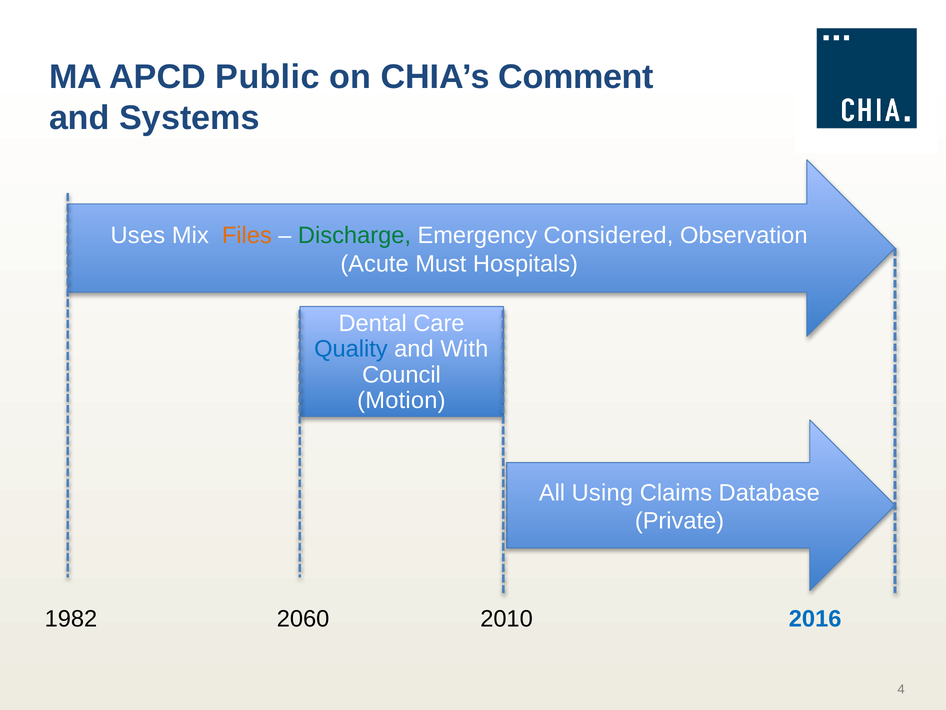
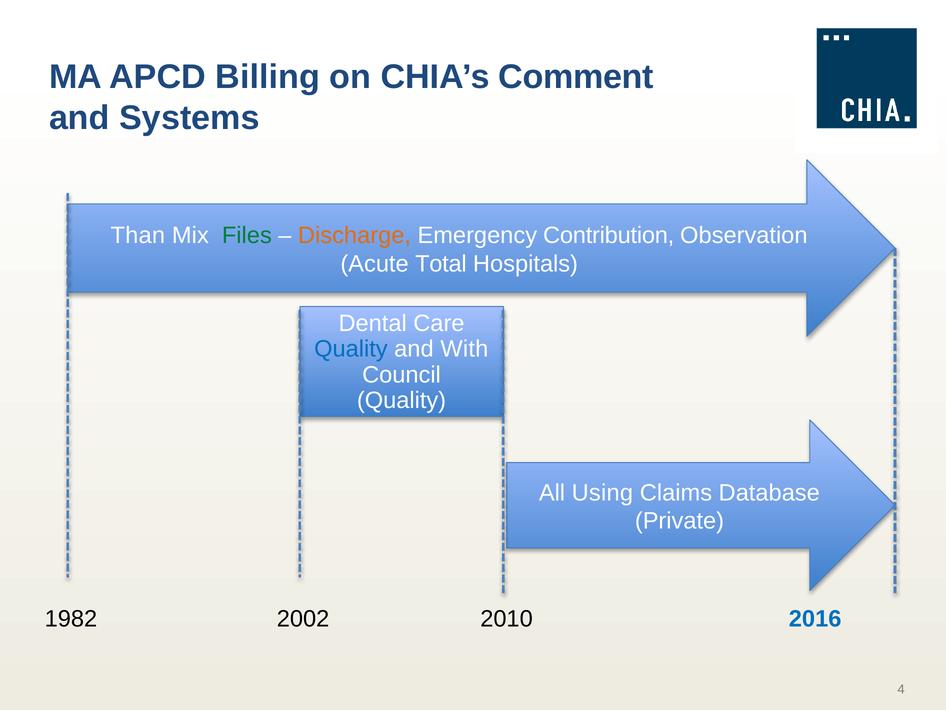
Public: Public -> Billing
Uses: Uses -> Than
Files colour: orange -> green
Discharge colour: green -> orange
Considered: Considered -> Contribution
Must: Must -> Total
Motion at (401, 400): Motion -> Quality
2060: 2060 -> 2002
